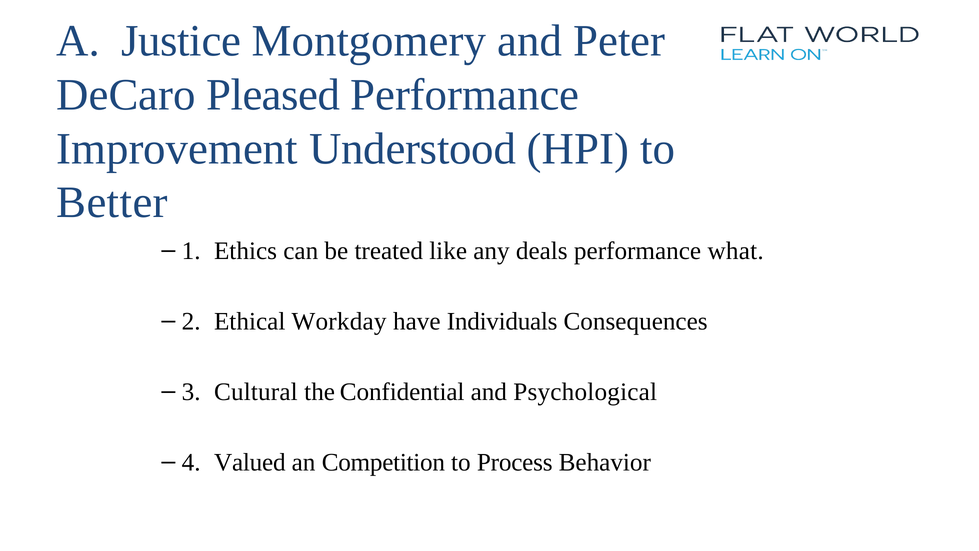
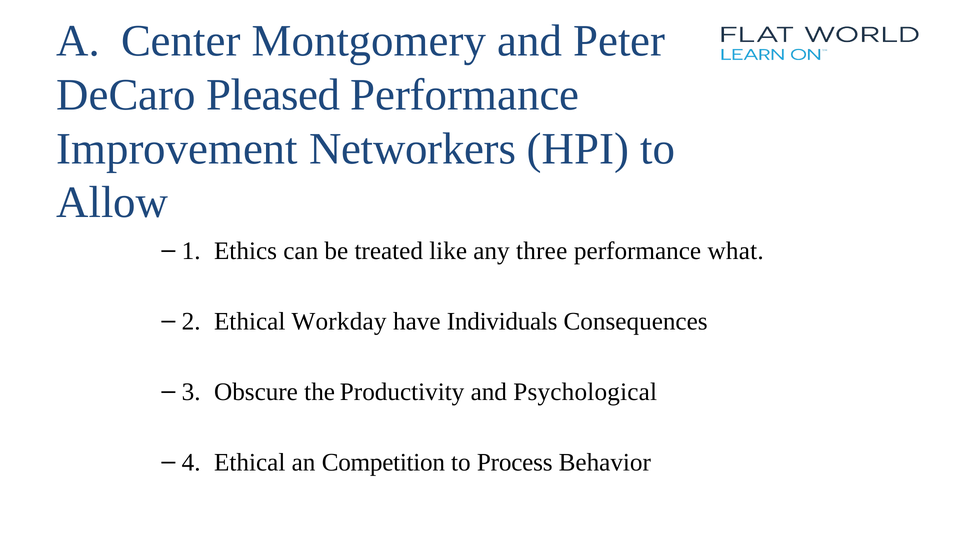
Justice: Justice -> Center
Understood: Understood -> Networkers
Better: Better -> Allow
deals: deals -> three
Cultural: Cultural -> Obscure
Confidential: Confidential -> Productivity
Valued at (250, 462): Valued -> Ethical
